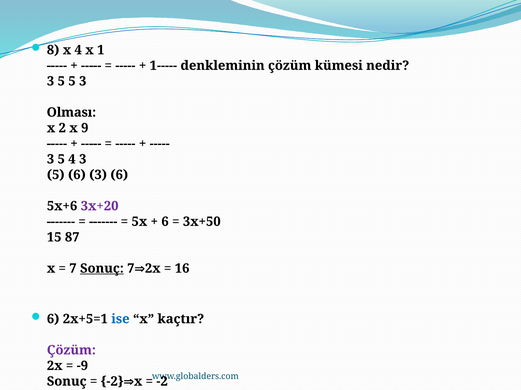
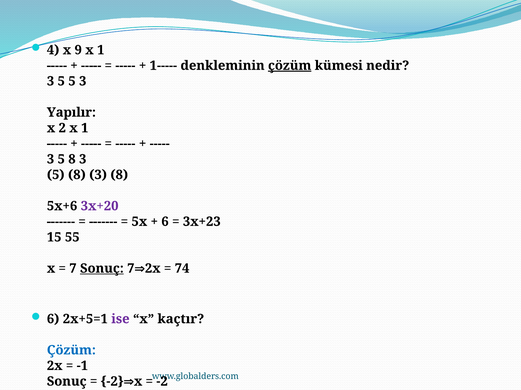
8: 8 -> 4
x 4: 4 -> 9
çözüm at (290, 66) underline: none -> present
Olması: Olması -> Yapılır
2 x 9: 9 -> 1
4 at (72, 159): 4 -> 8
6 at (77, 175): 6 -> 8
3 6: 6 -> 8
3x+50: 3x+50 -> 3x+23
87: 87 -> 55
16: 16 -> 74
ise colour: blue -> purple
Çözüm at (71, 351) colour: purple -> blue
-9: -9 -> -1
